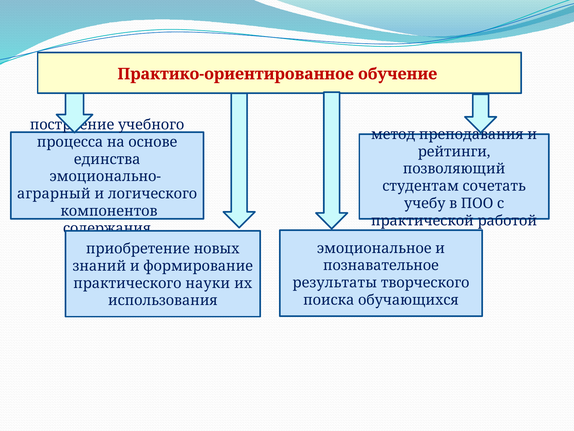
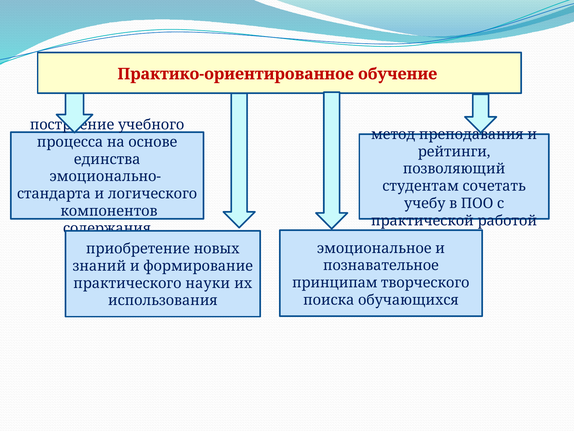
аграрный: аграрный -> стандарта
результаты: результаты -> принципам
